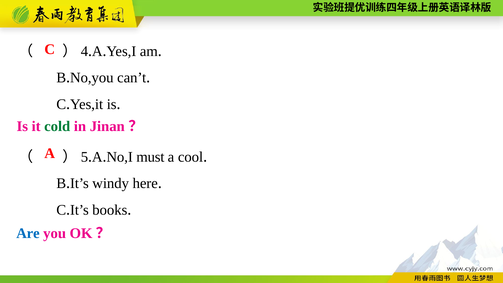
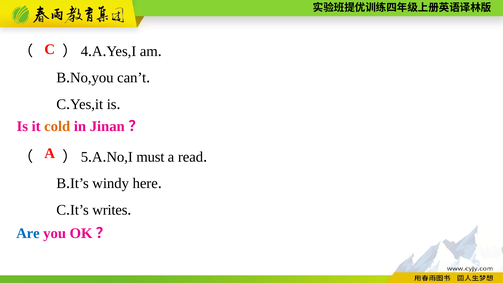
cold colour: green -> orange
cool: cool -> read
books: books -> writes
